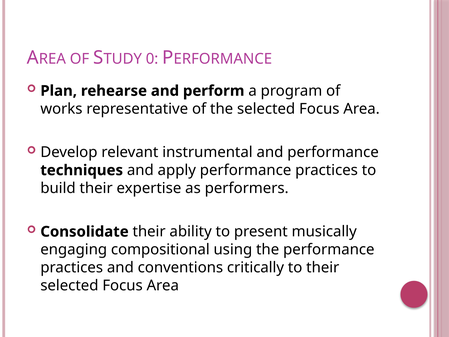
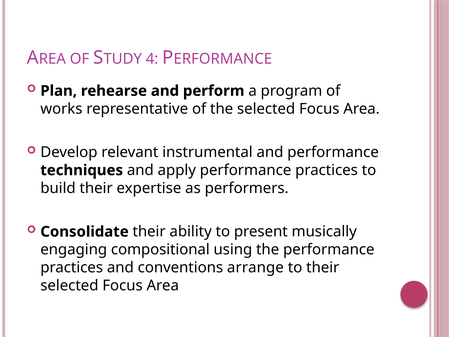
0: 0 -> 4
critically: critically -> arrange
